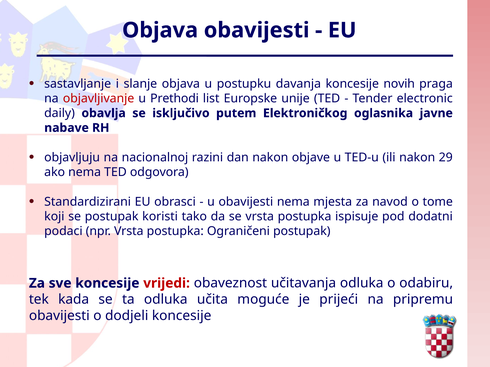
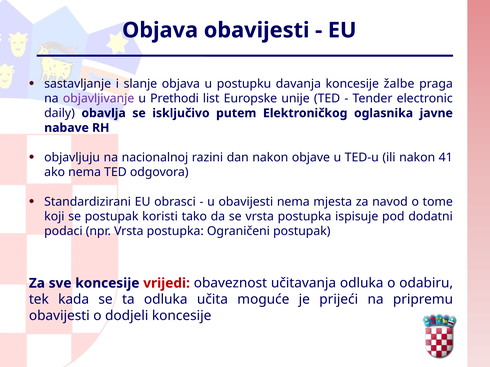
novih: novih -> žalbe
objavljivanje colour: red -> purple
29: 29 -> 41
